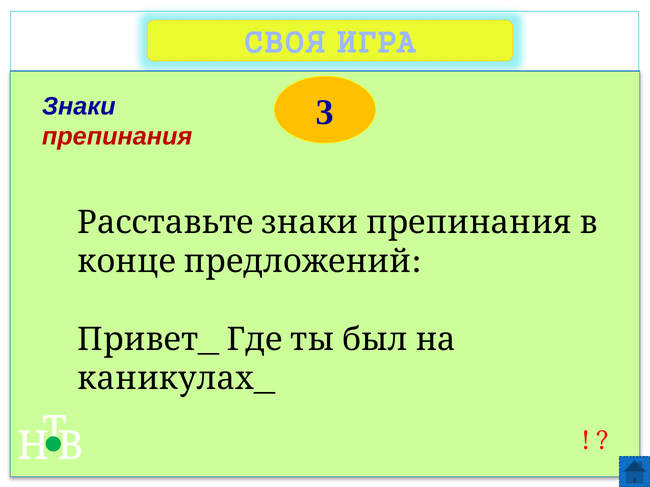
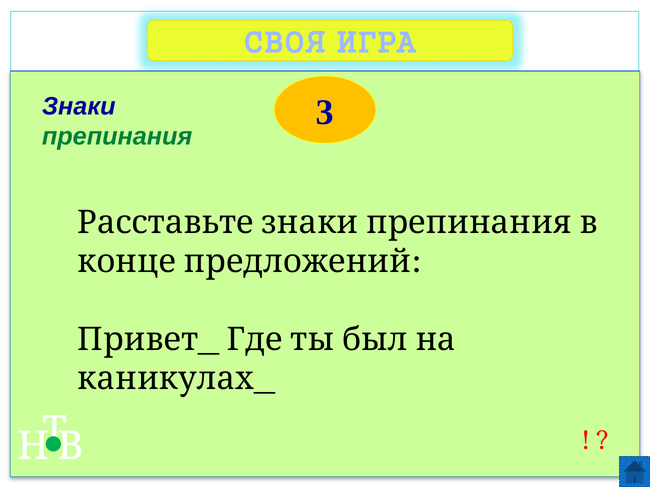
препинания colour: red -> green
